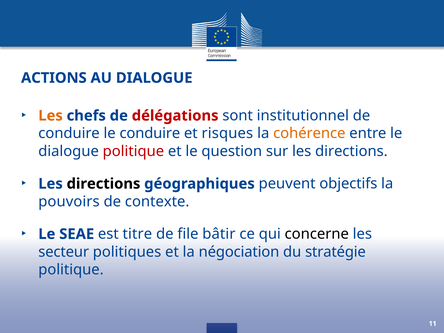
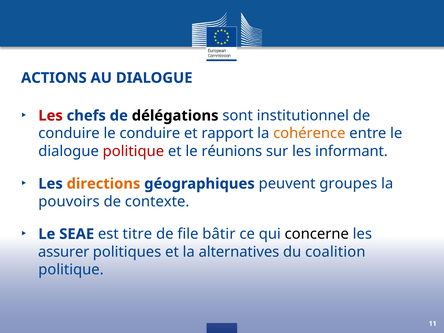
Les at (51, 116) colour: orange -> red
délégations colour: red -> black
risques: risques -> rapport
question: question -> réunions
sur les directions: directions -> informant
directions at (103, 184) colour: black -> orange
objectifs: objectifs -> groupes
secteur: secteur -> assurer
négociation: négociation -> alternatives
stratégie: stratégie -> coalition
